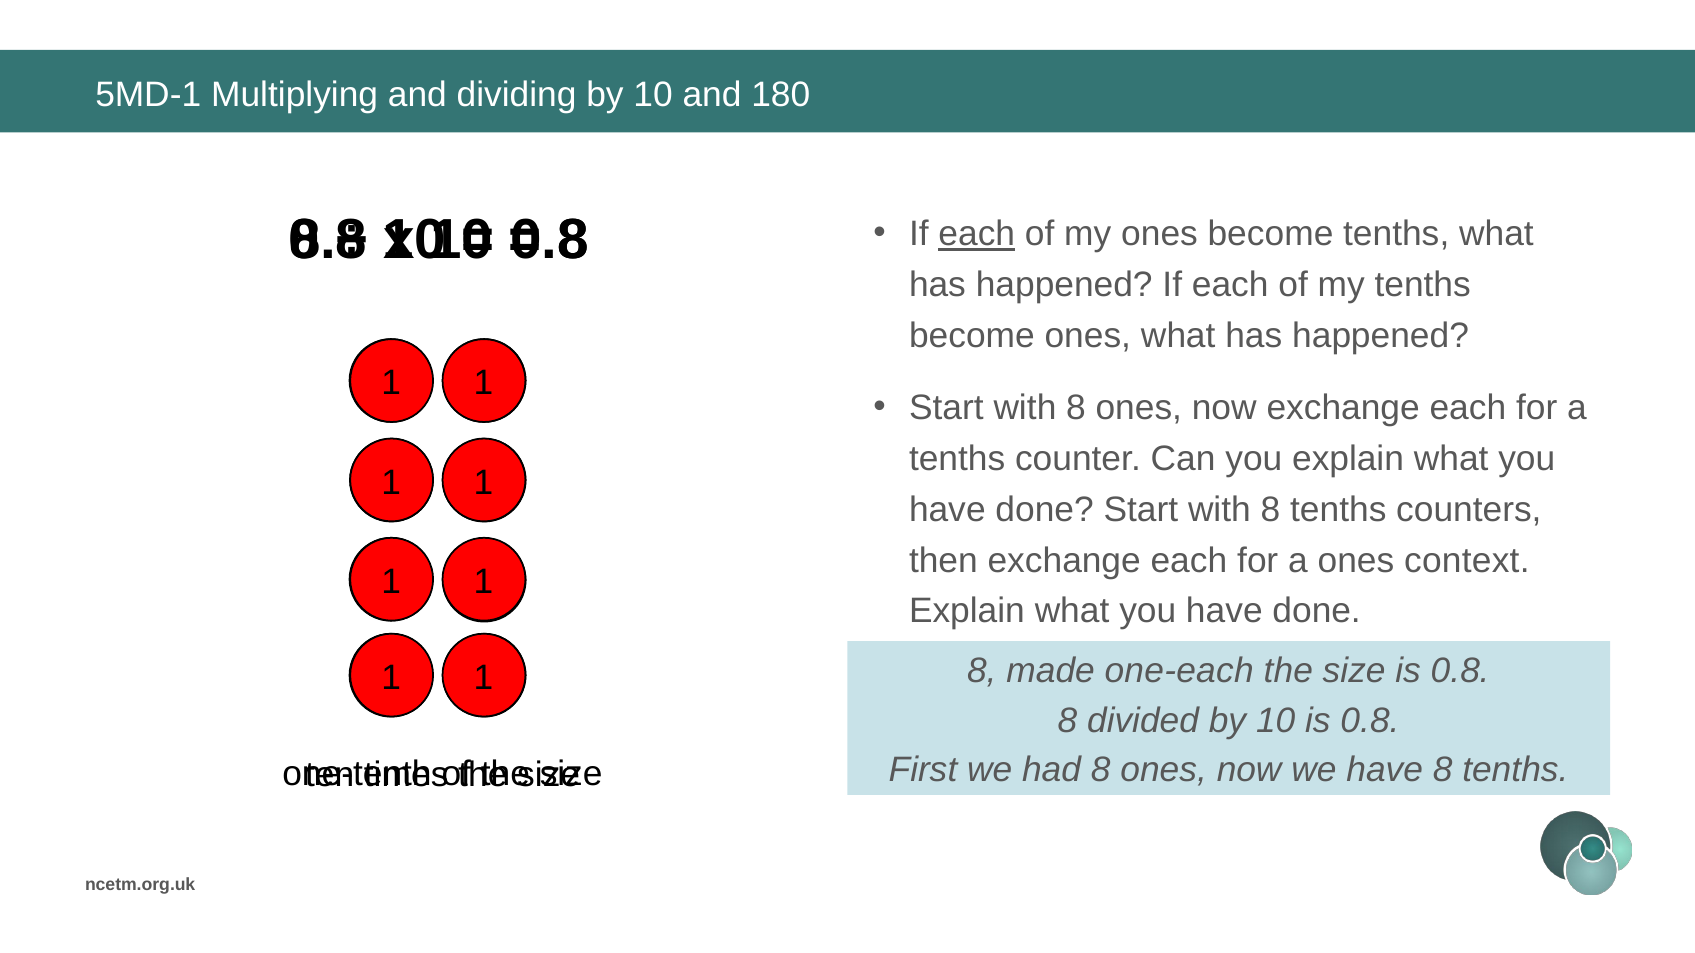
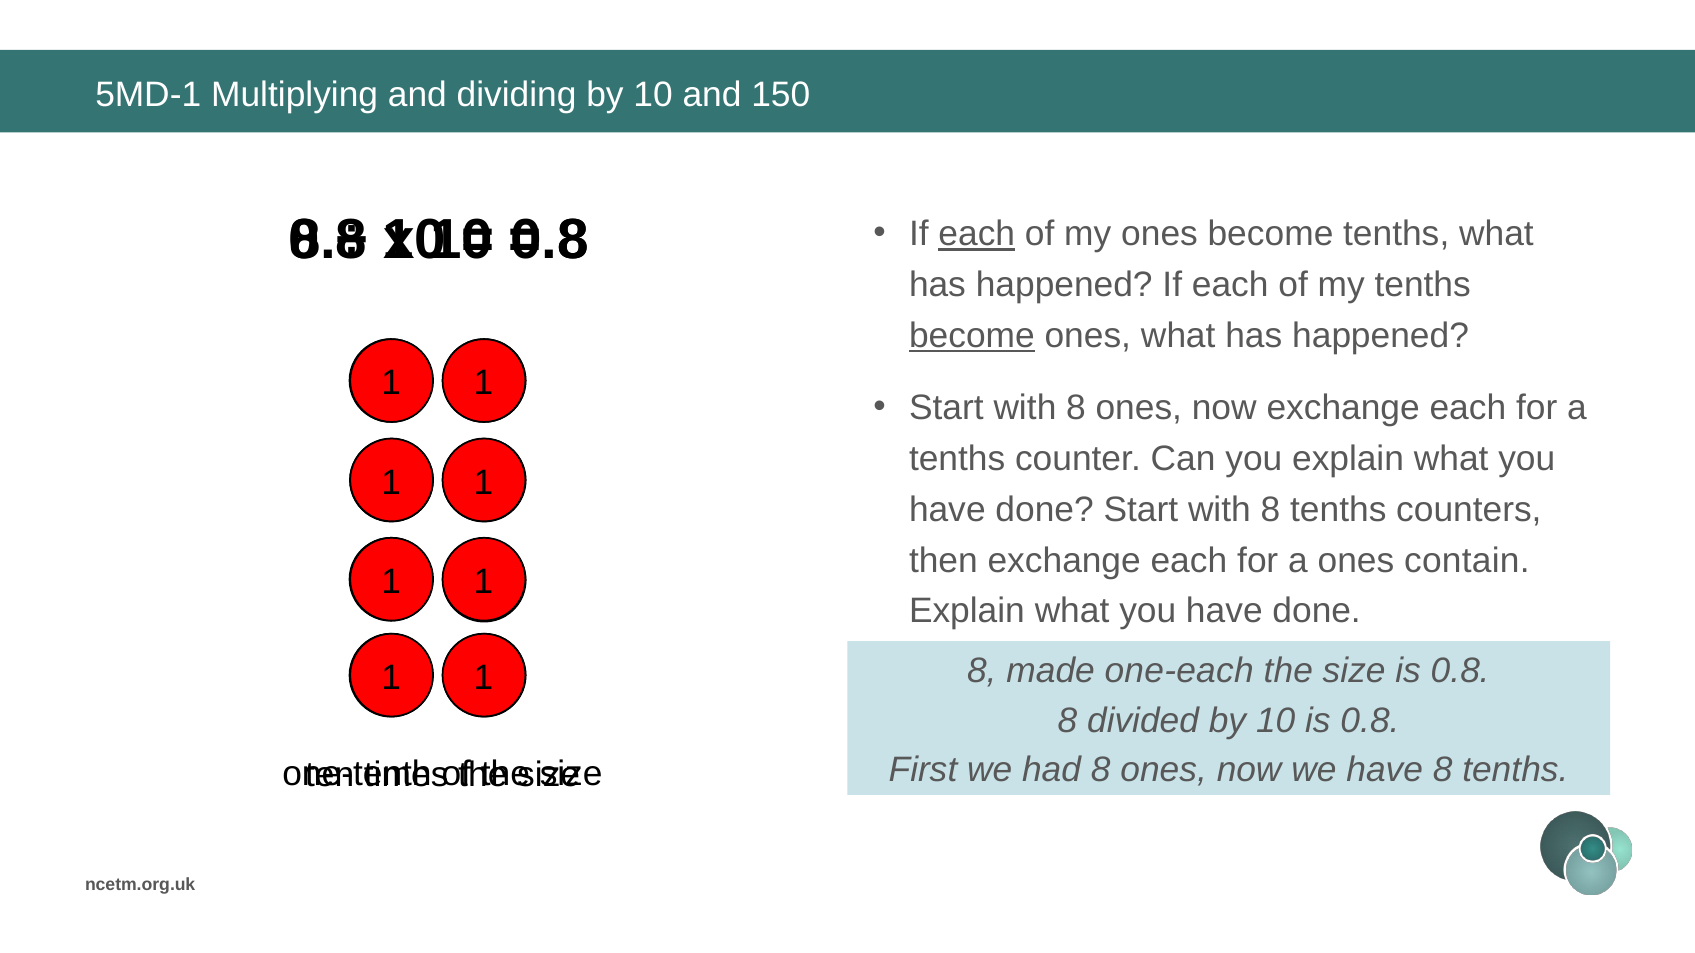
180: 180 -> 150
become at (972, 336) underline: none -> present
context: context -> contain
